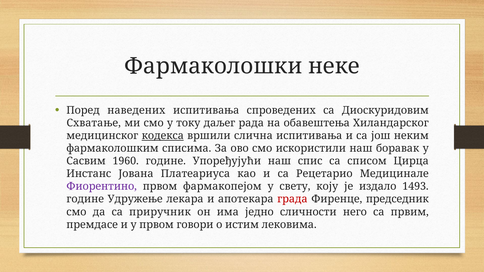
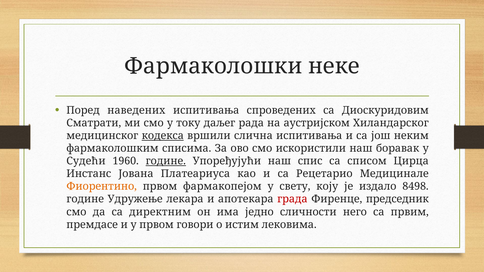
Схватање: Схватање -> Сматрати
обавештења: обавештења -> аустријском
Сасвим: Сасвим -> Судећи
године at (166, 161) underline: none -> present
Фиорентино colour: purple -> orange
1493: 1493 -> 8498
приручник: приручник -> директним
